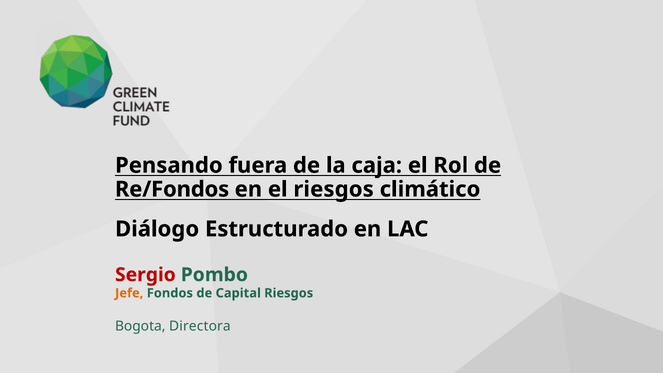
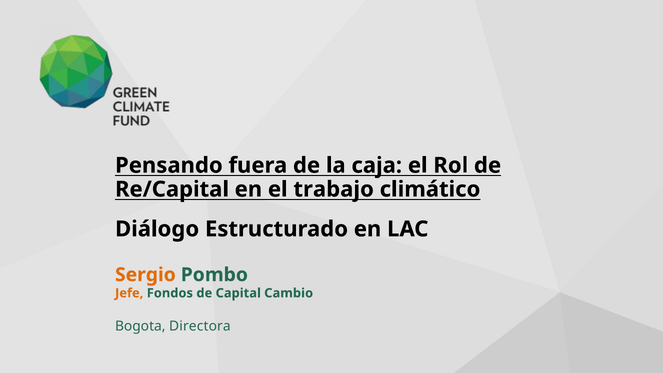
Re/Fondos: Re/Fondos -> Re/Capital
el riesgos: riesgos -> trabajo
Sergio colour: red -> orange
Capital Riesgos: Riesgos -> Cambio
